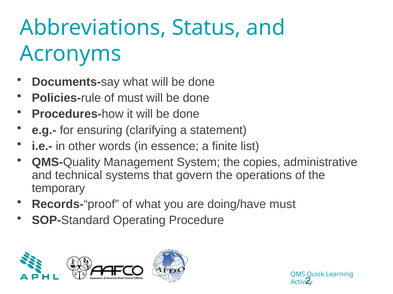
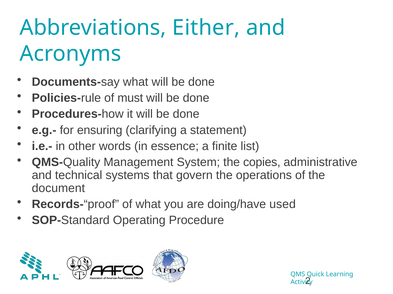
Status: Status -> Either
temporary: temporary -> document
doing/have must: must -> used
